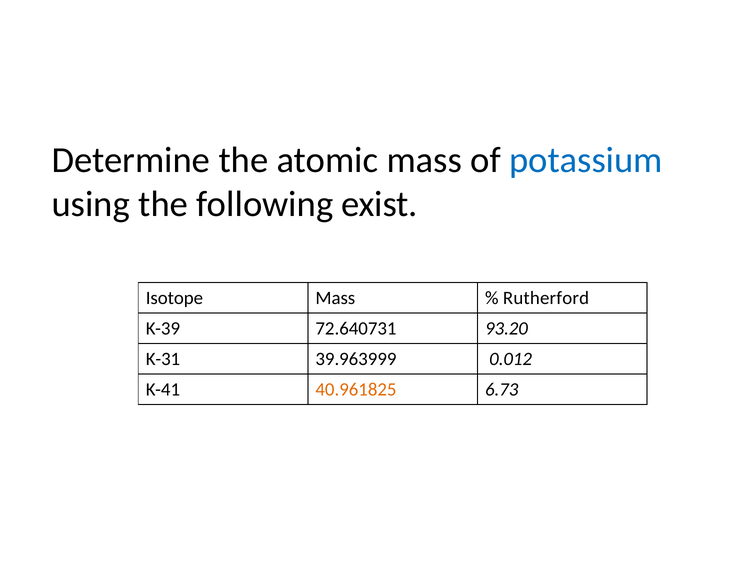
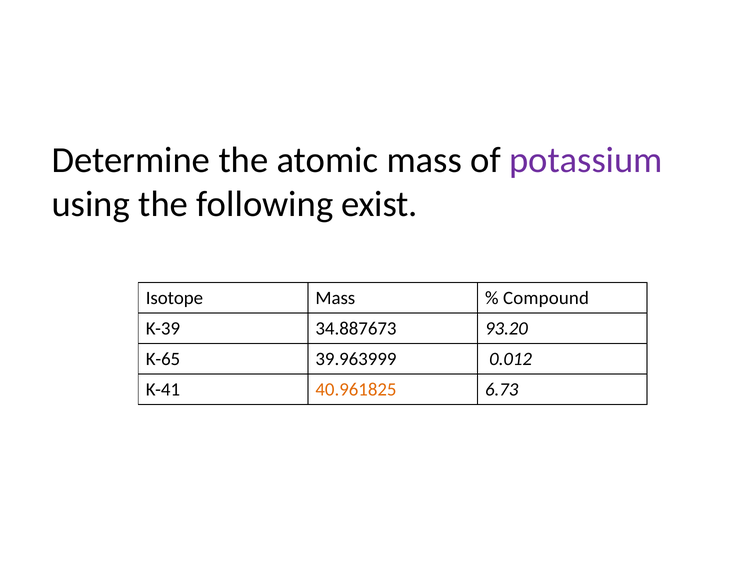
potassium colour: blue -> purple
Rutherford: Rutherford -> Compound
72.640731: 72.640731 -> 34.887673
K-31: K-31 -> K-65
